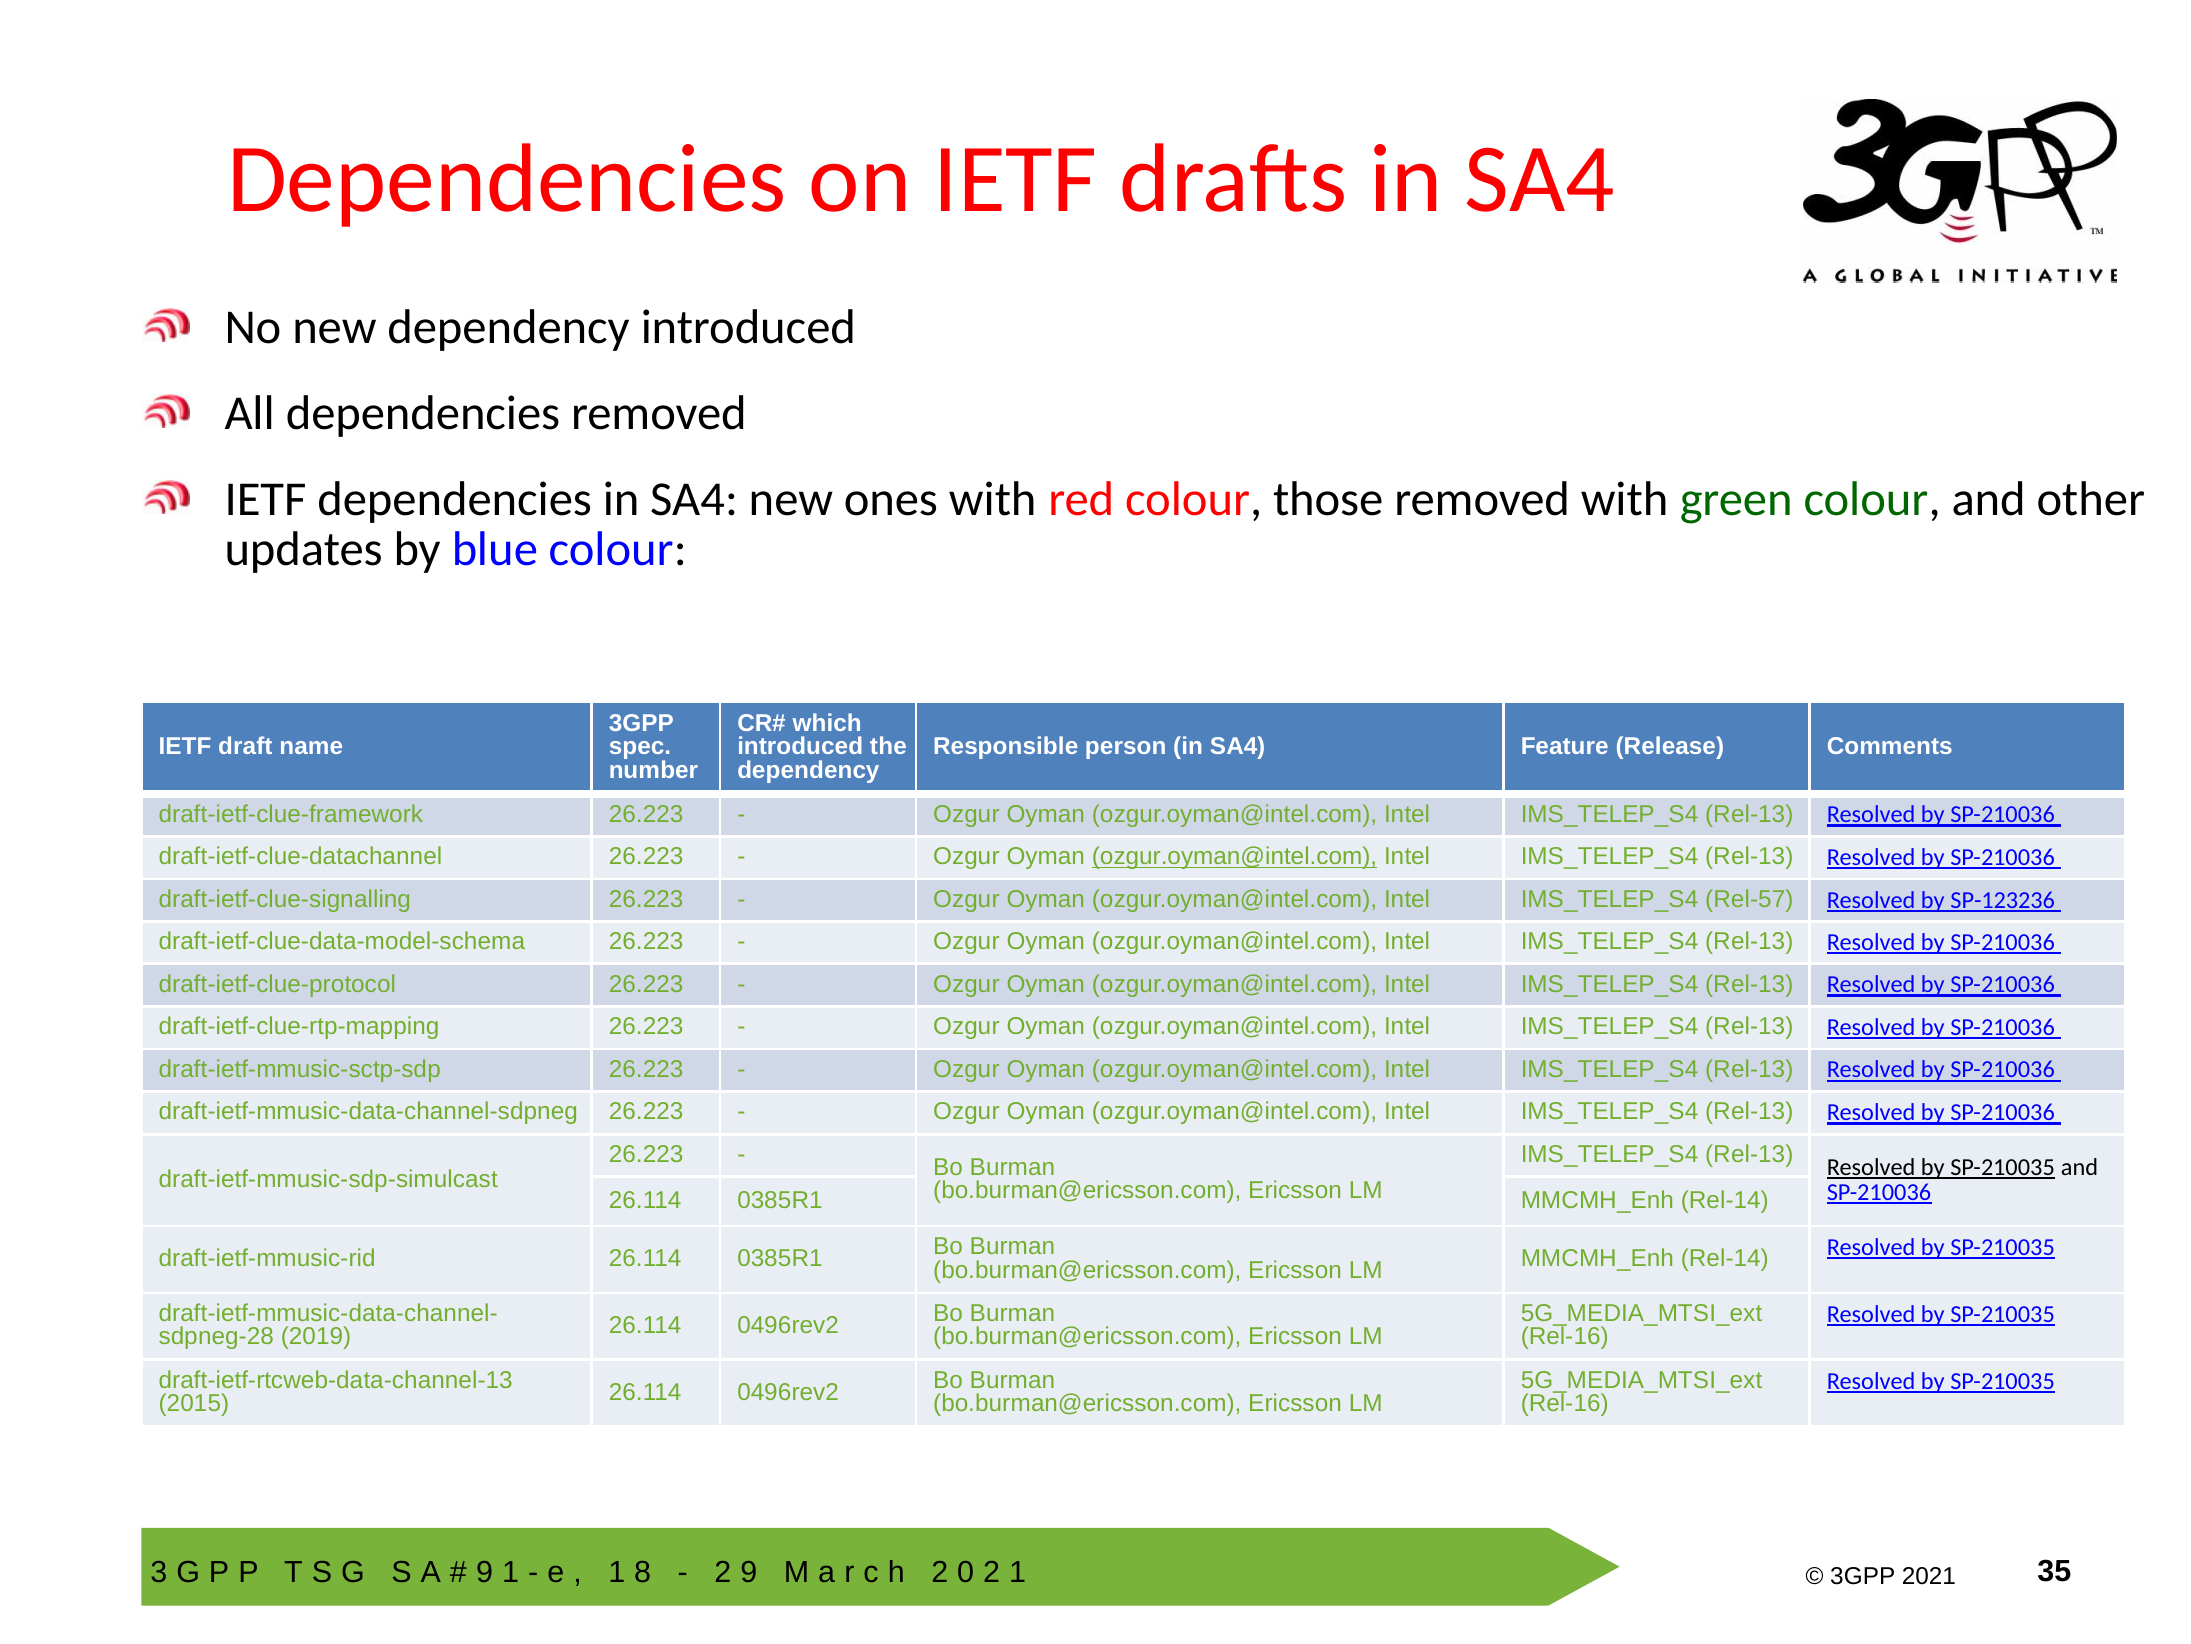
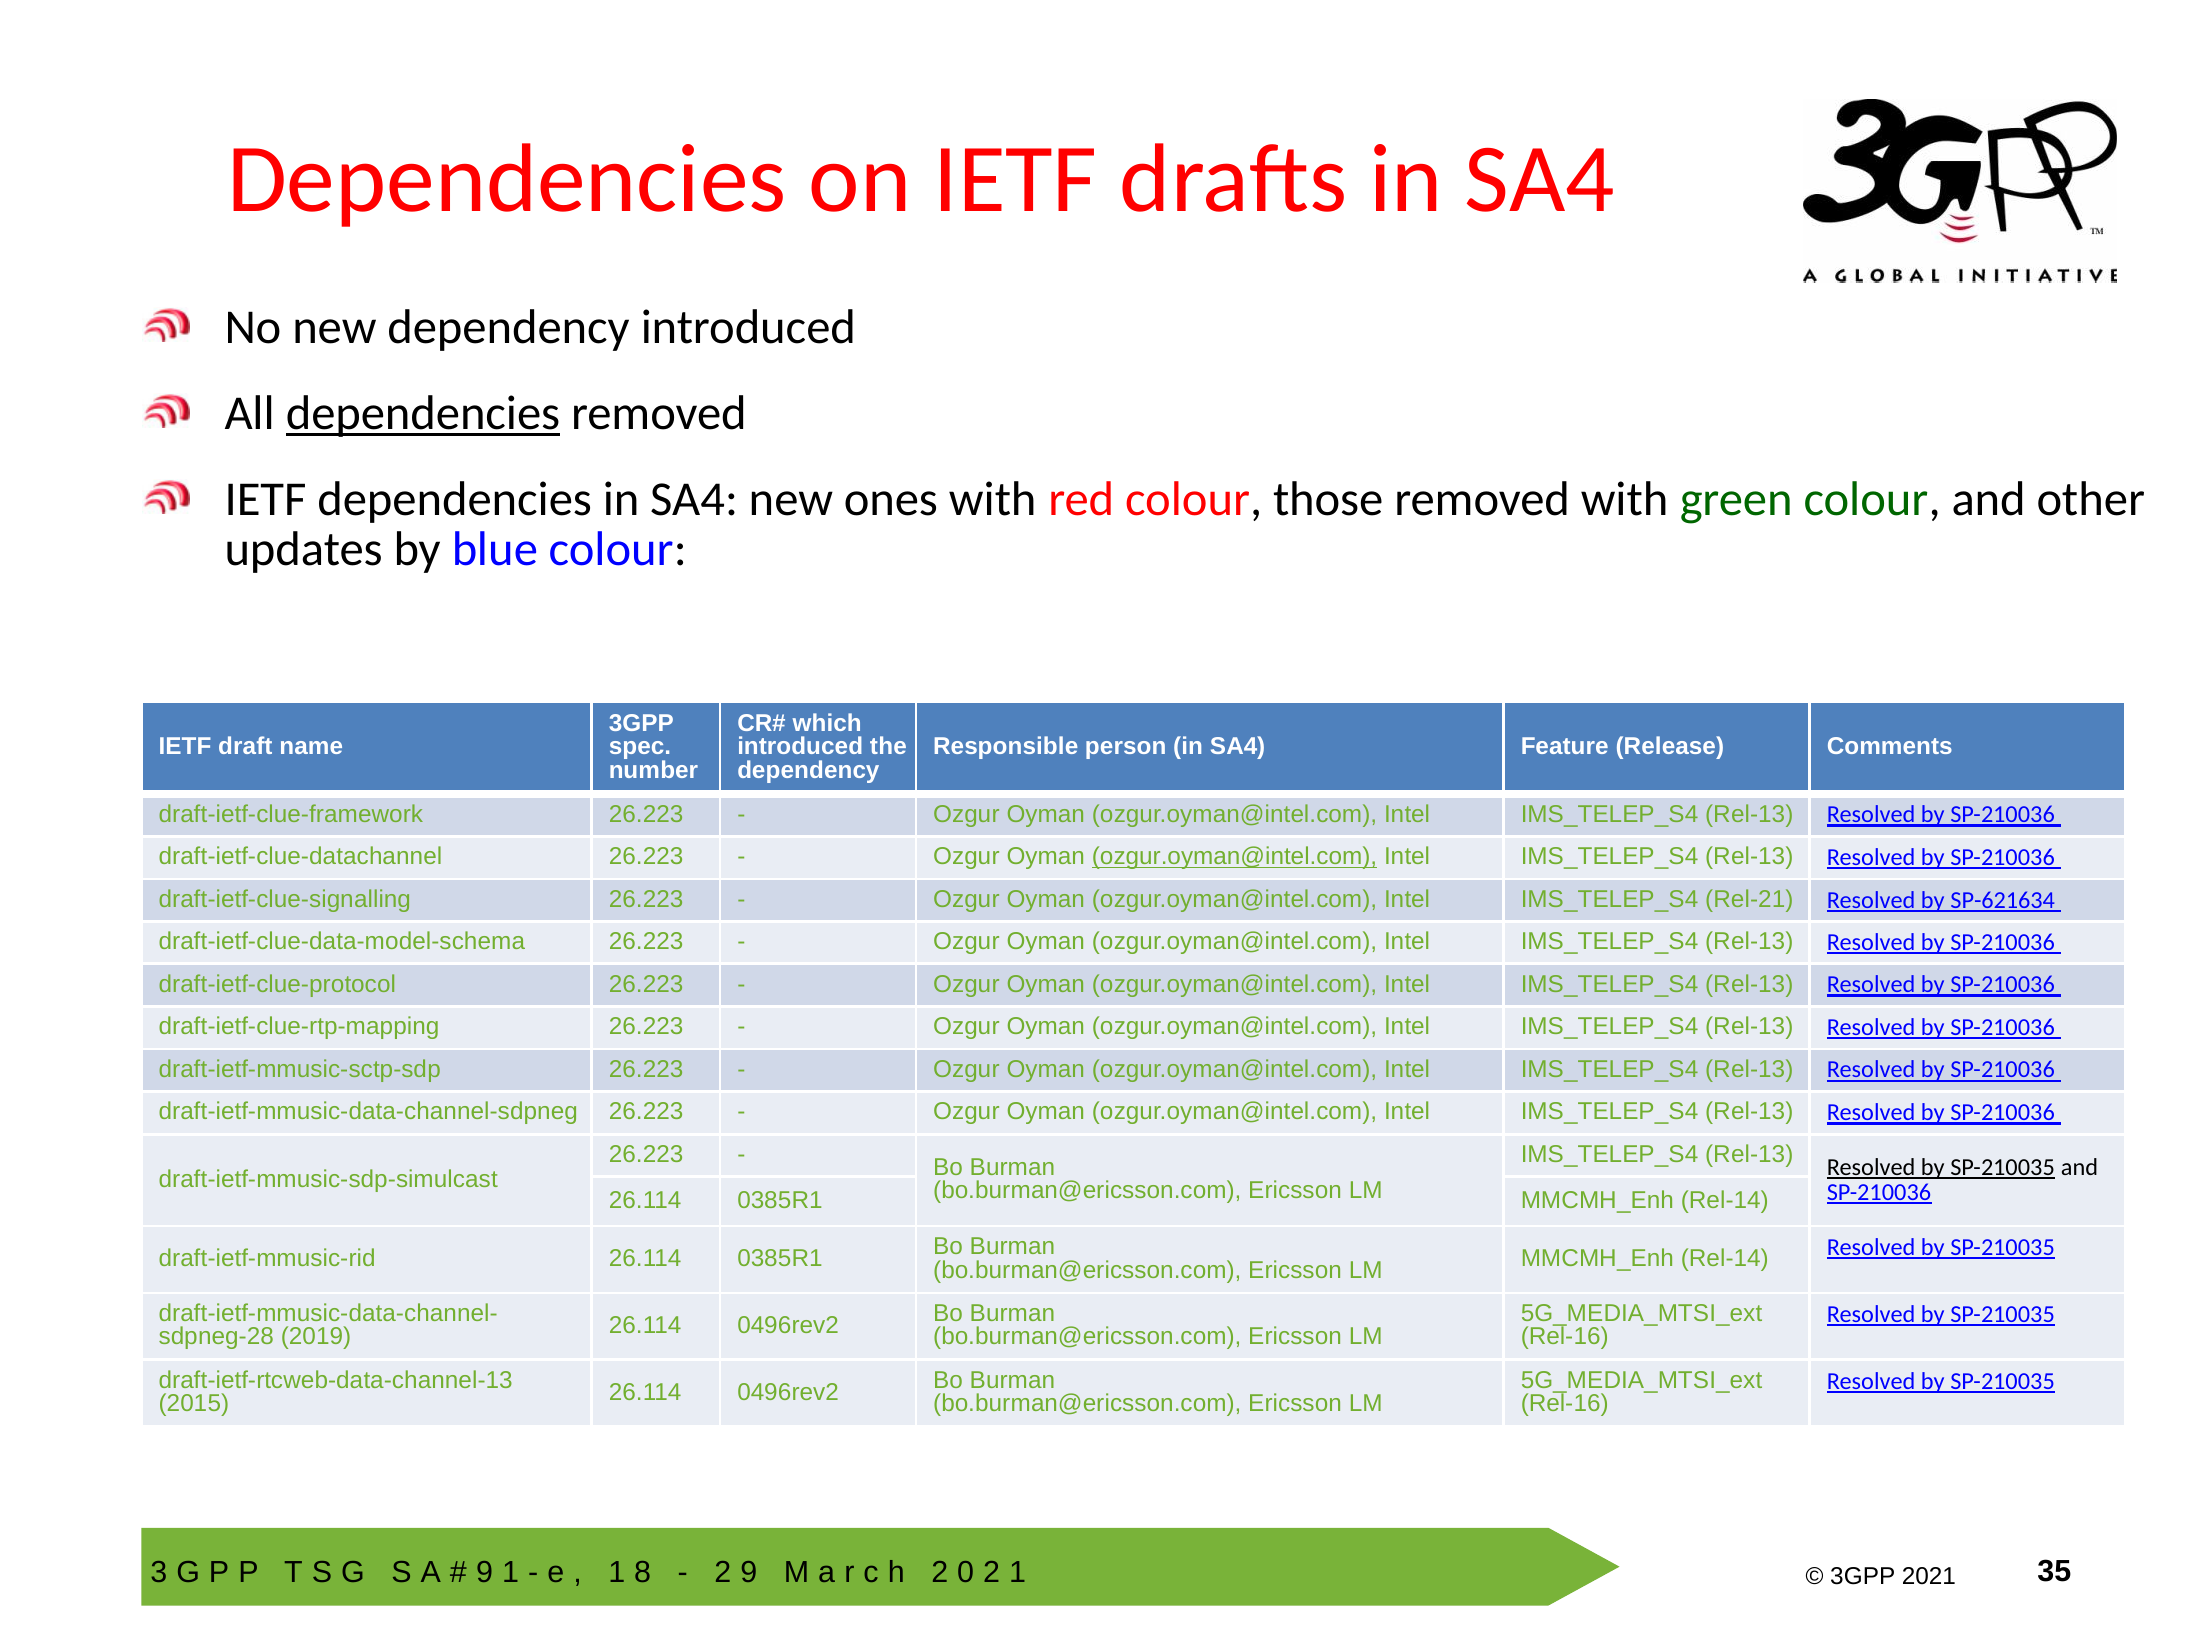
dependencies at (423, 414) underline: none -> present
Rel-57: Rel-57 -> Rel-21
SP-123236: SP-123236 -> SP-621634
